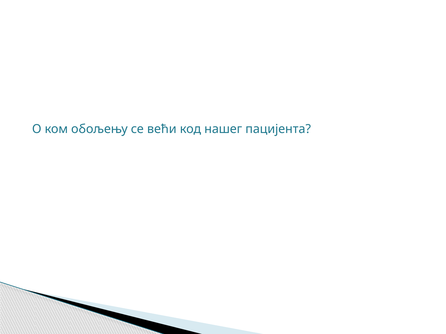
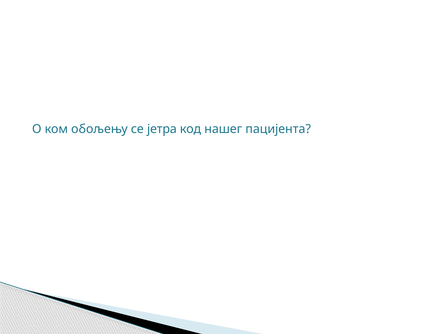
већи: већи -> јетра
